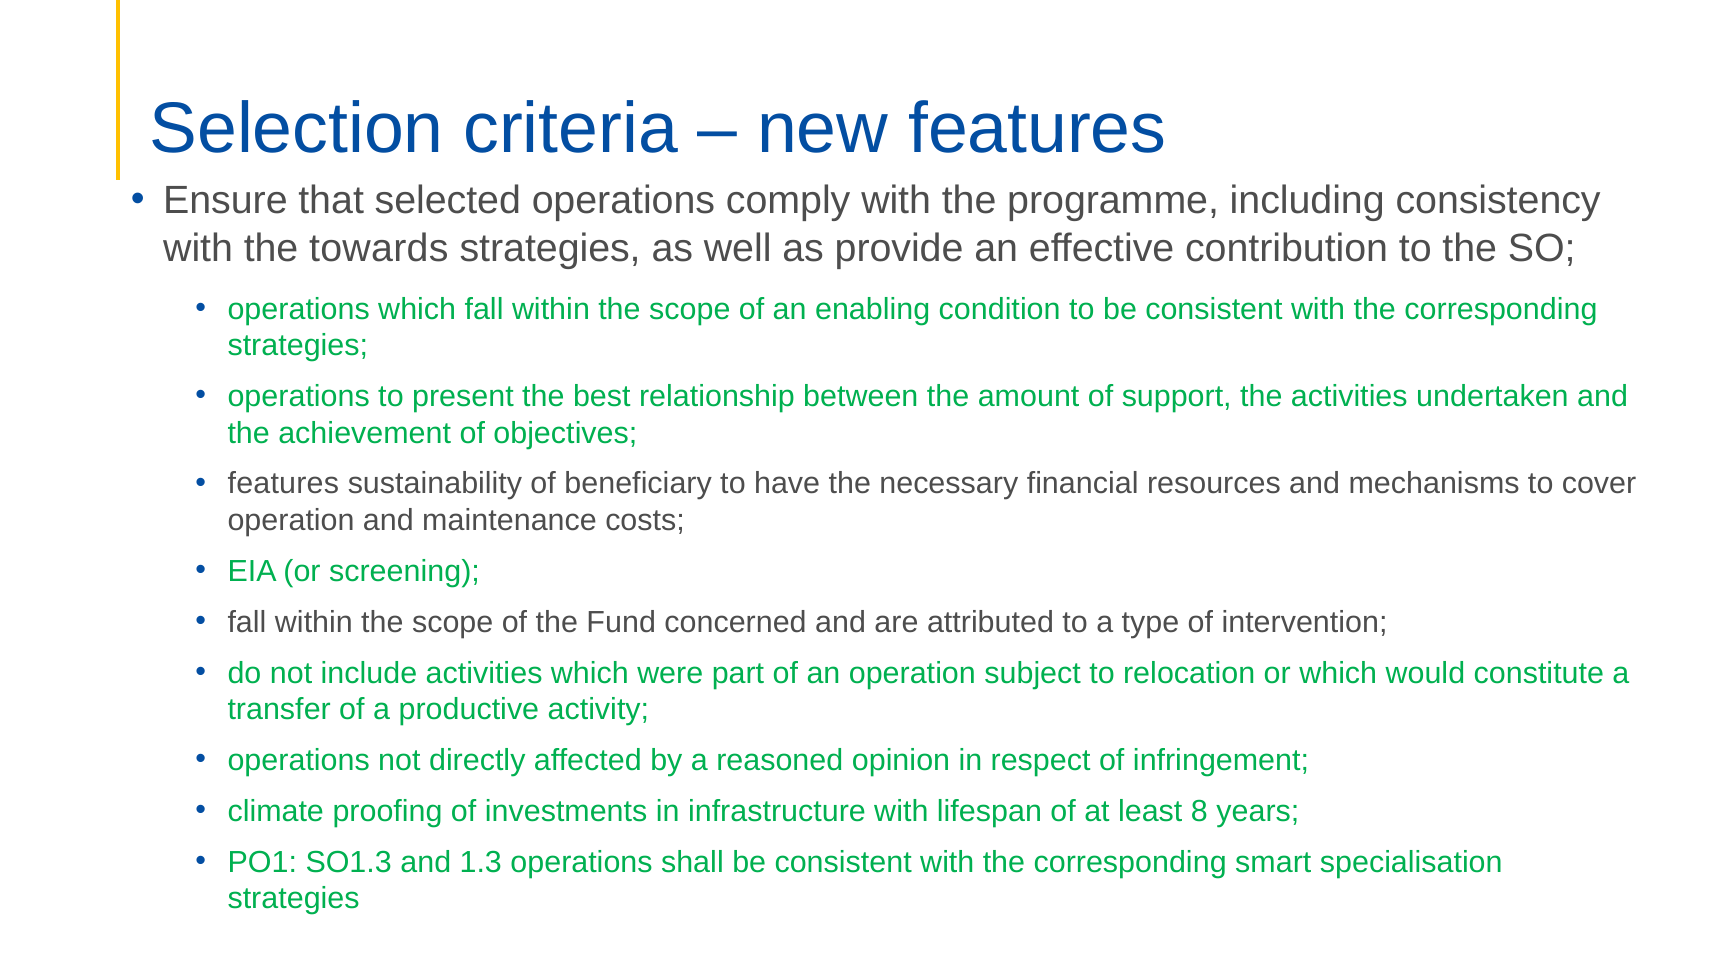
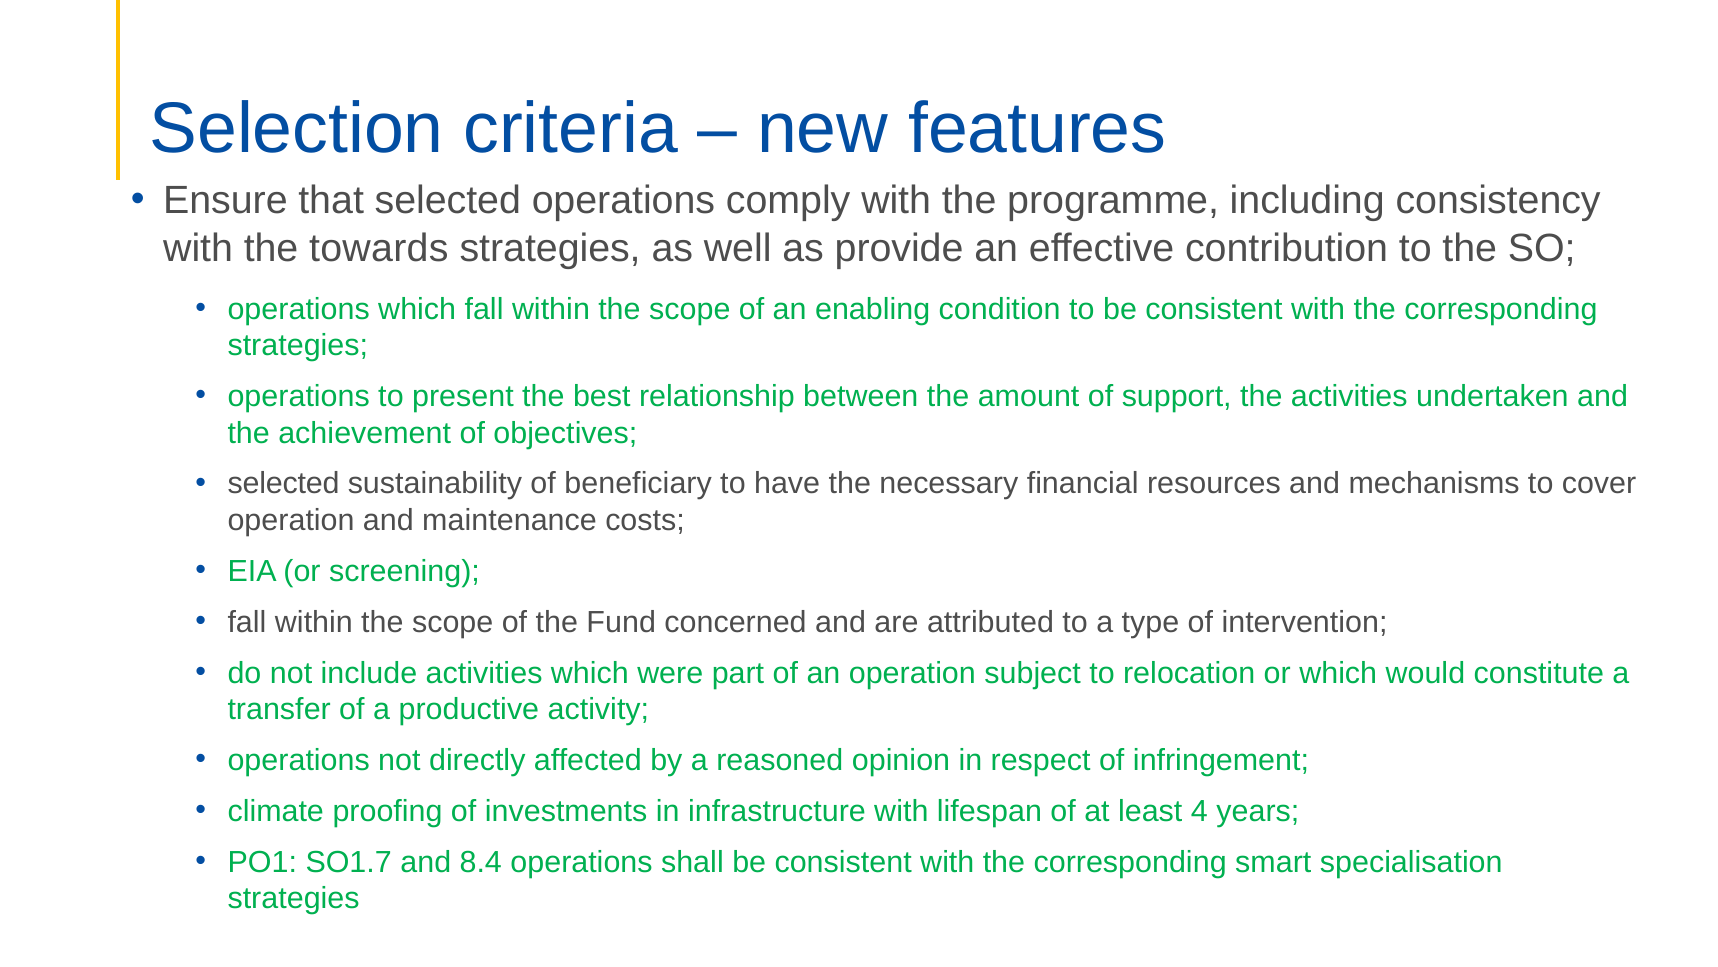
features at (283, 484): features -> selected
8: 8 -> 4
SO1.3: SO1.3 -> SO1.7
1.3: 1.3 -> 8.4
